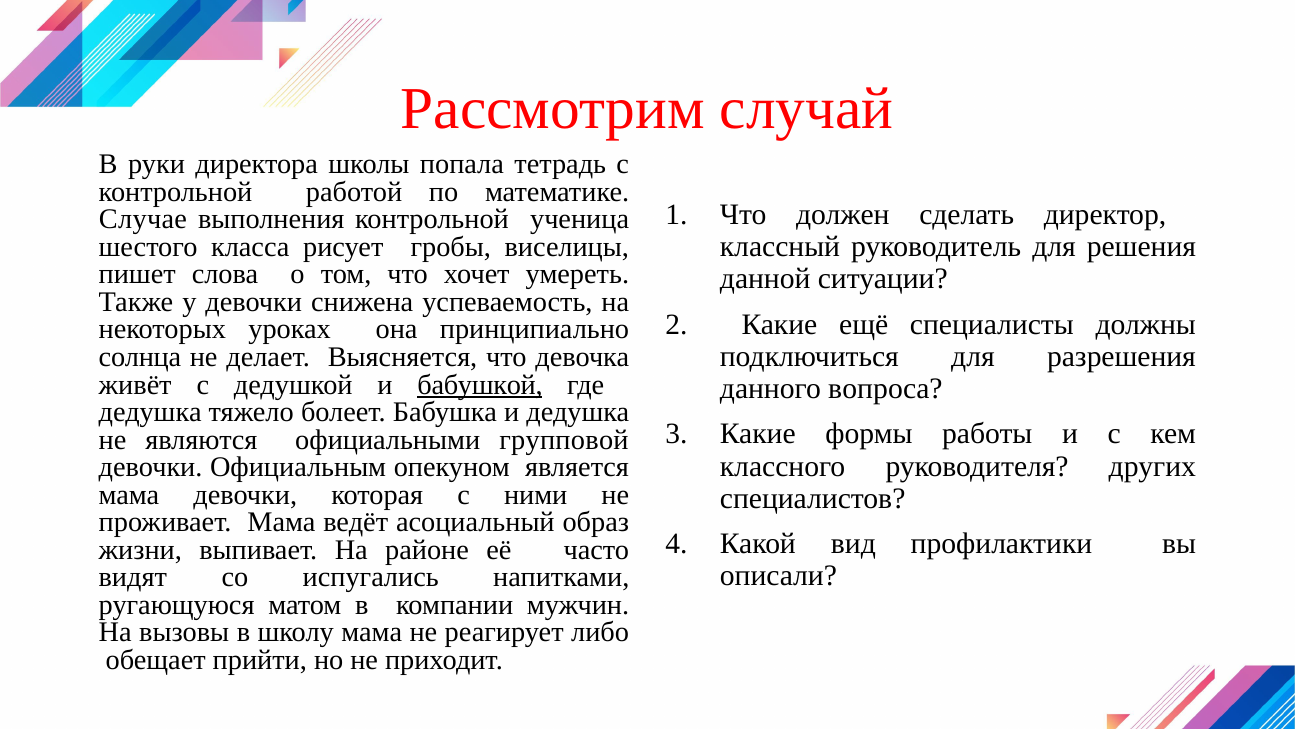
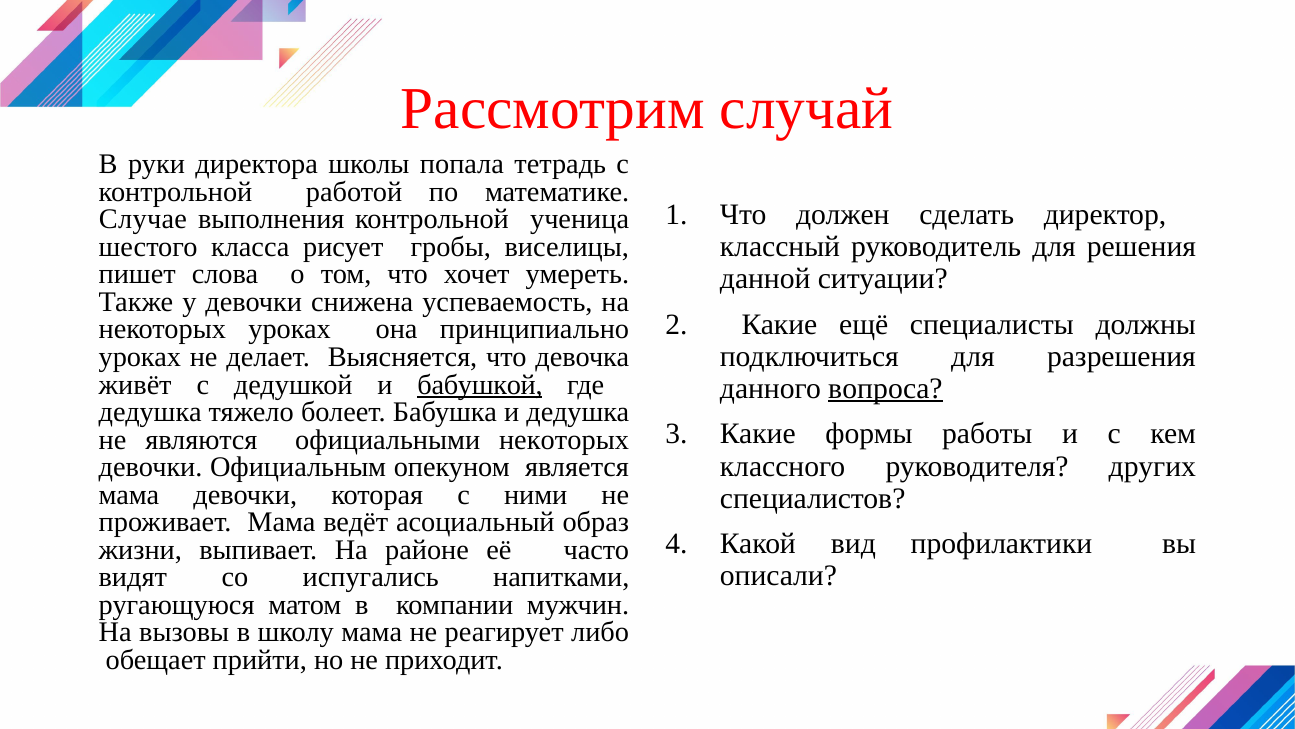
солнца at (140, 357): солнца -> уроках
вопроса underline: none -> present
официальными групповой: групповой -> некоторых
